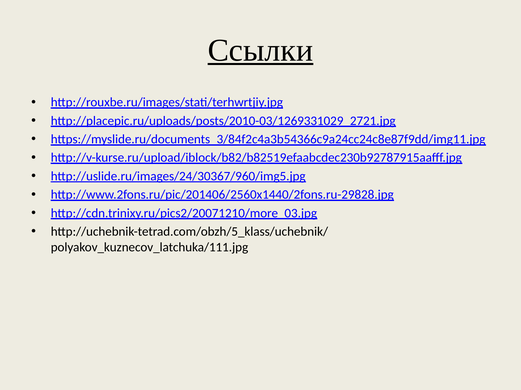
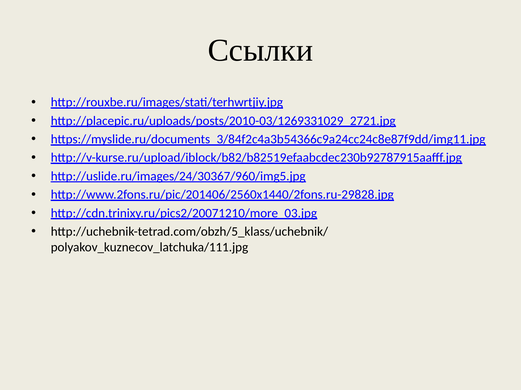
Ссылки underline: present -> none
